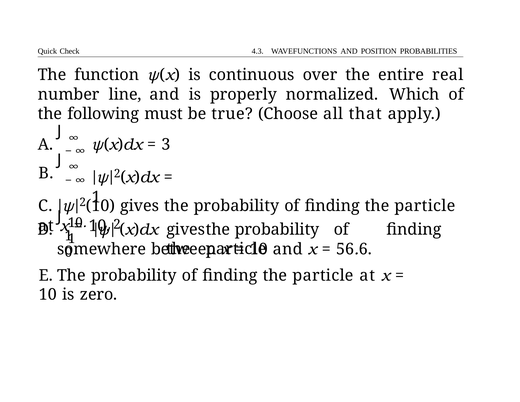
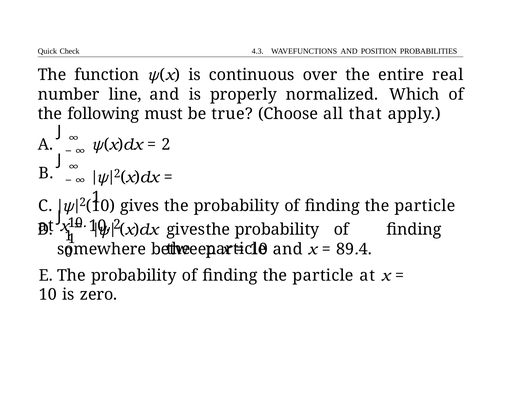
3 at (166, 144): 3 -> 2
56: 56 -> 89
6: 6 -> 4
